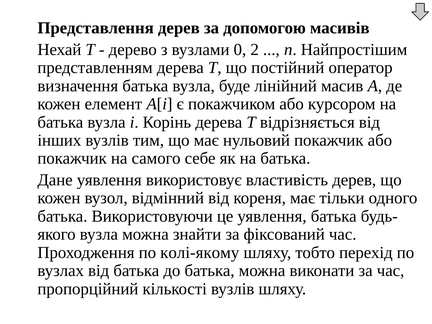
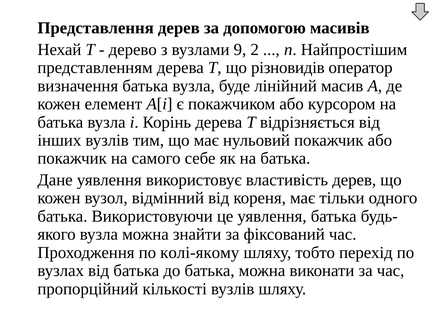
0: 0 -> 9
постійний: постійний -> різновидів
